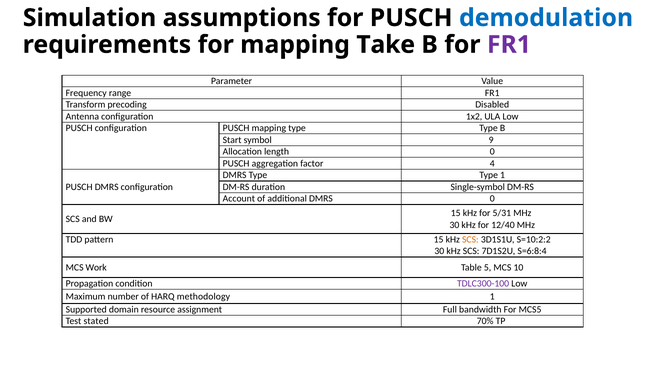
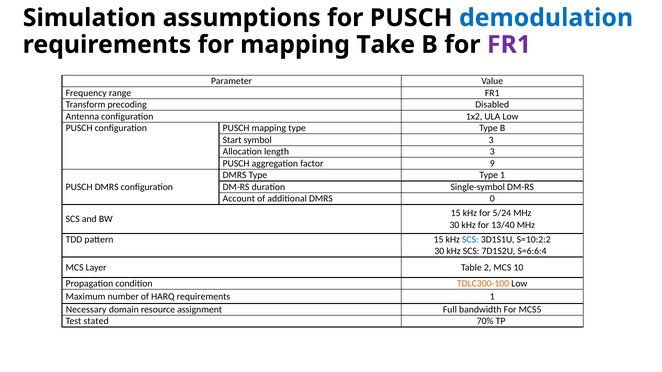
symbol 9: 9 -> 3
length 0: 0 -> 3
4: 4 -> 9
5/31: 5/31 -> 5/24
12/40: 12/40 -> 13/40
SCS at (470, 240) colour: orange -> blue
S=6:8:4: S=6:8:4 -> S=6:6:4
Work: Work -> Layer
5: 5 -> 2
TDLC300-100 colour: purple -> orange
HARQ methodology: methodology -> requirements
Supported: Supported -> Necessary
